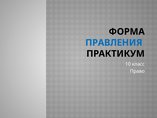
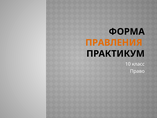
ПРАВЛЕНИЯ colour: blue -> orange
